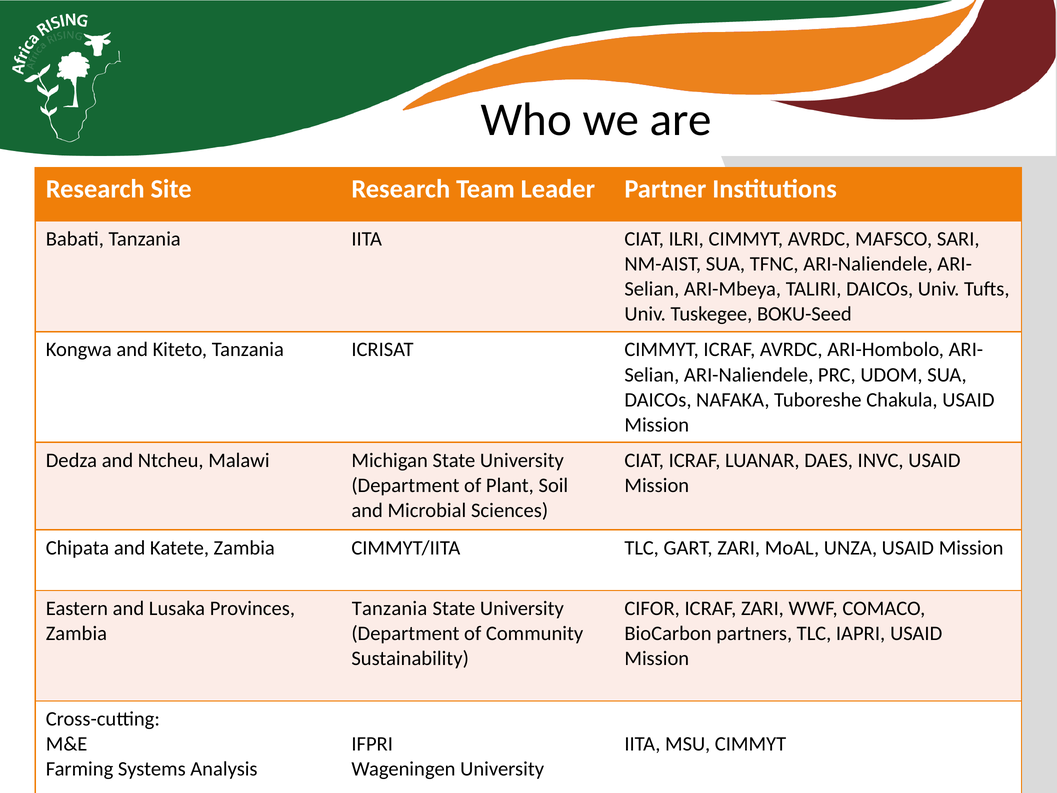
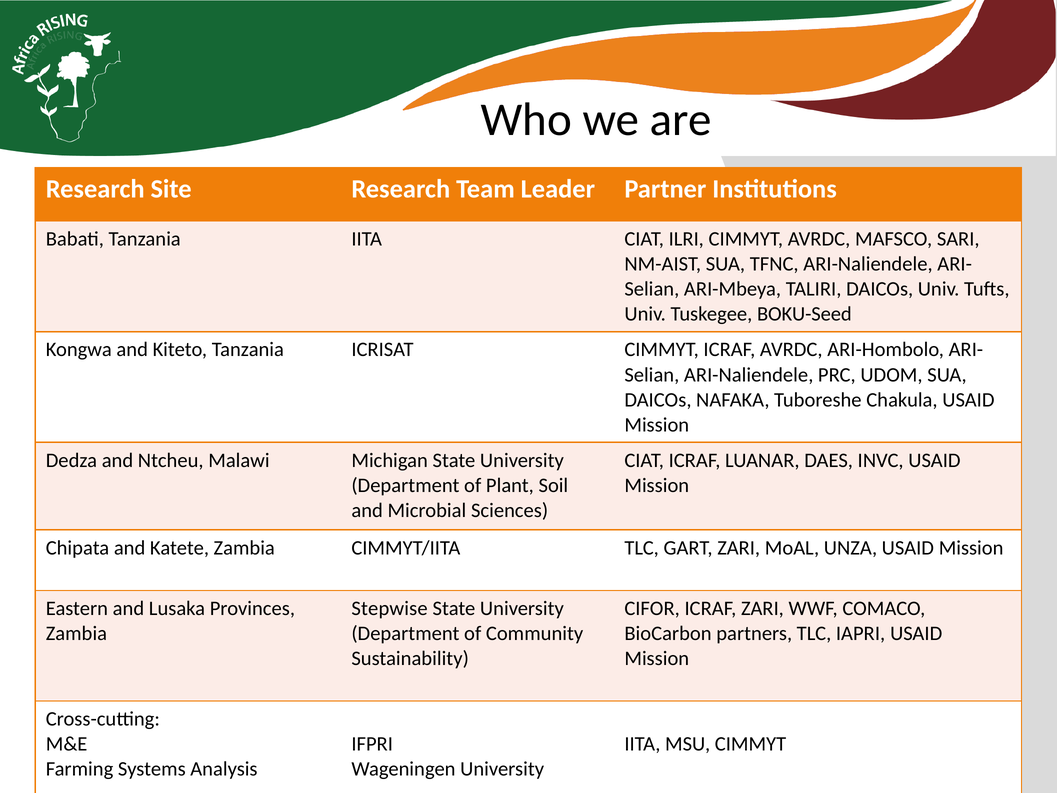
Tanzania at (390, 608): Tanzania -> Stepwise
